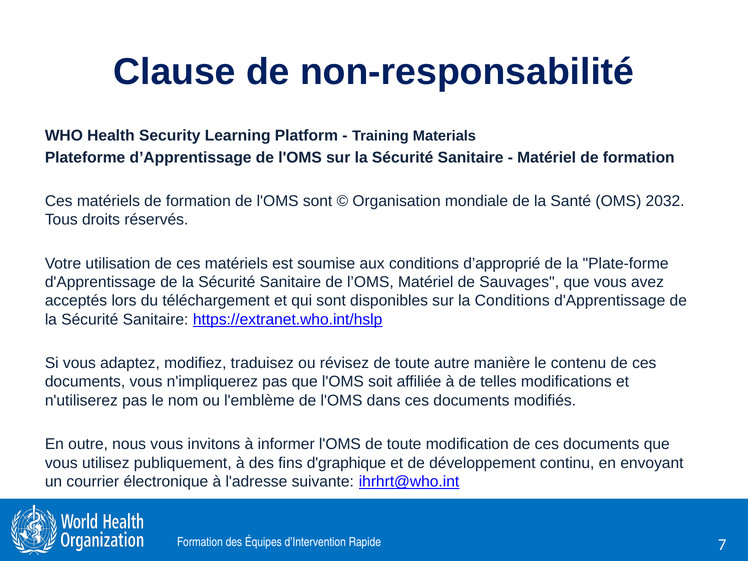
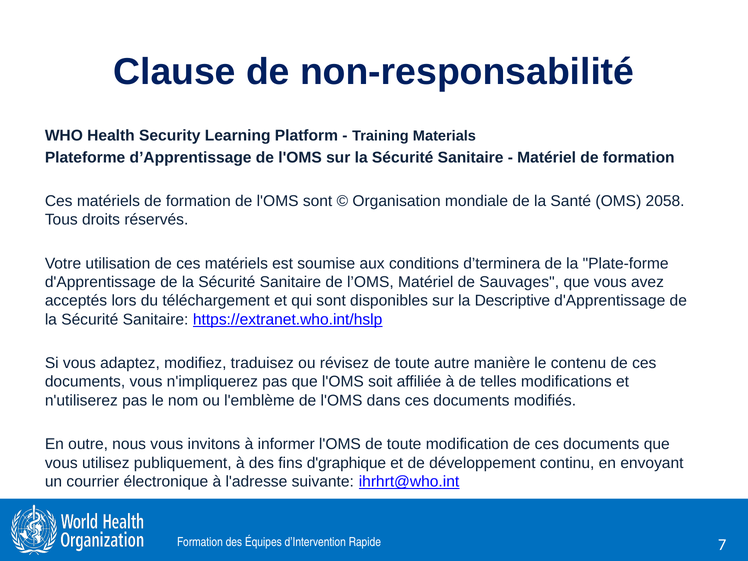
2032: 2032 -> 2058
d’approprié: d’approprié -> d’terminera
la Conditions: Conditions -> Descriptive
